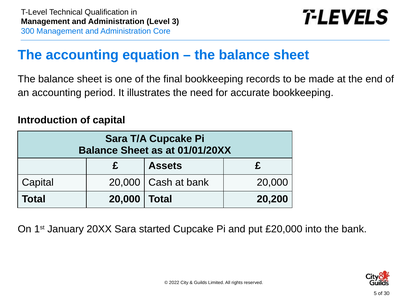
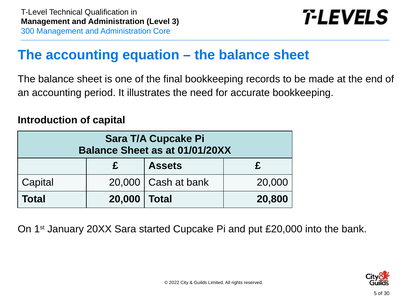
20,200: 20,200 -> 20,800
